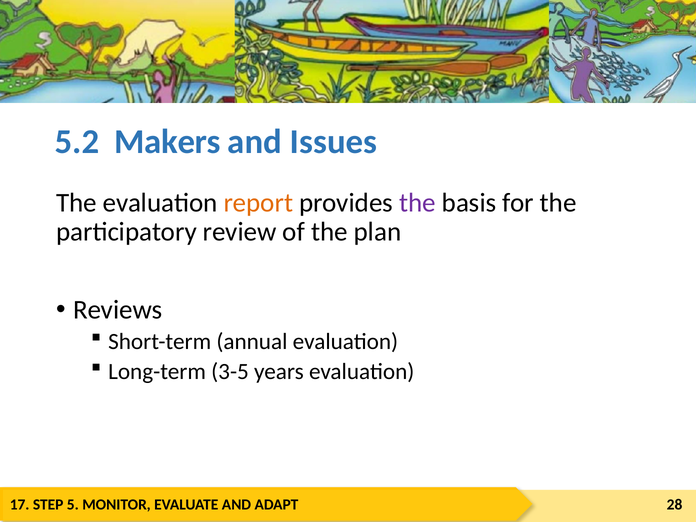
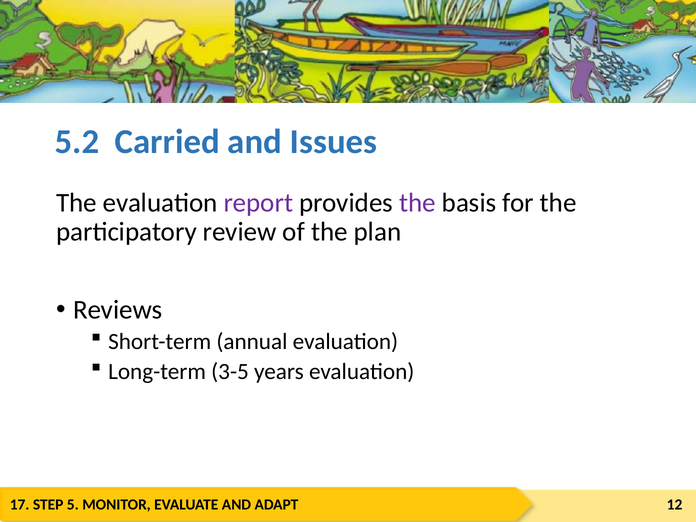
Makers: Makers -> Carried
report colour: orange -> purple
28: 28 -> 12
